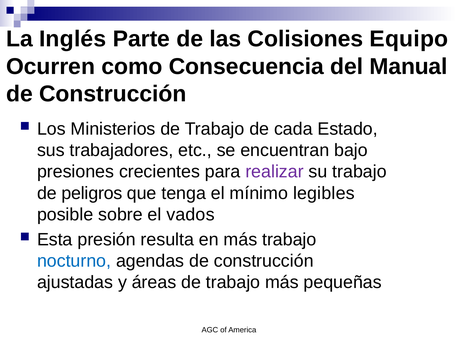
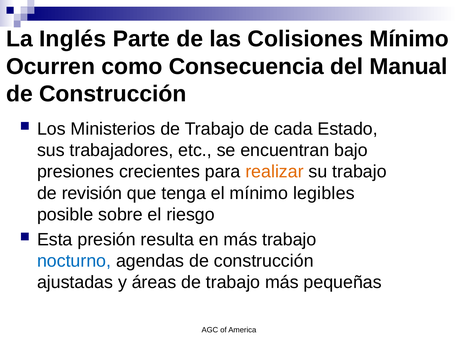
Colisiones Equipo: Equipo -> Mínimo
realizar colour: purple -> orange
peligros: peligros -> revisión
vados: vados -> riesgo
